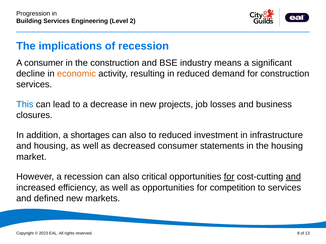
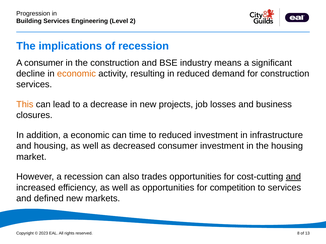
This colour: blue -> orange
a shortages: shortages -> economic
also at (138, 135): also -> time
consumer statements: statements -> investment
critical: critical -> trades
for at (229, 177) underline: present -> none
